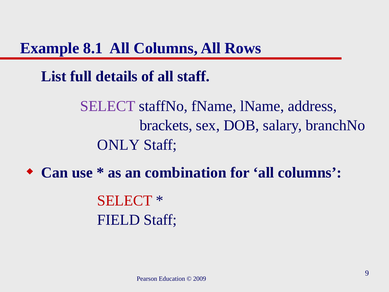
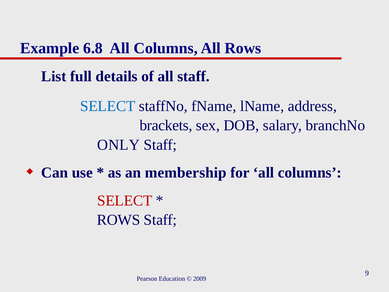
8.1: 8.1 -> 6.8
SELECT at (108, 106) colour: purple -> blue
combination: combination -> membership
FIELD at (119, 220): FIELD -> ROWS
